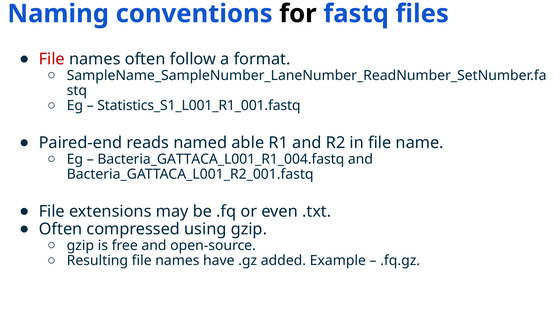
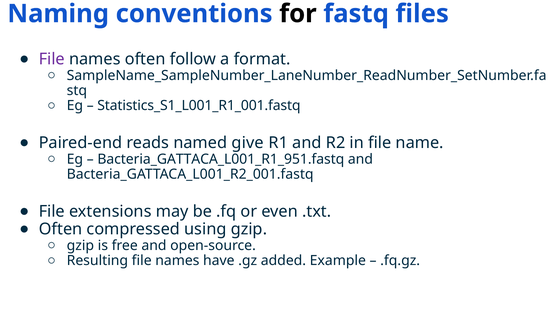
File at (52, 59) colour: red -> purple
able: able -> give
Bacteria_GATTACA_L001_R1_004.fastq: Bacteria_GATTACA_L001_R1_004.fastq -> Bacteria_GATTACA_L001_R1_951.fastq
